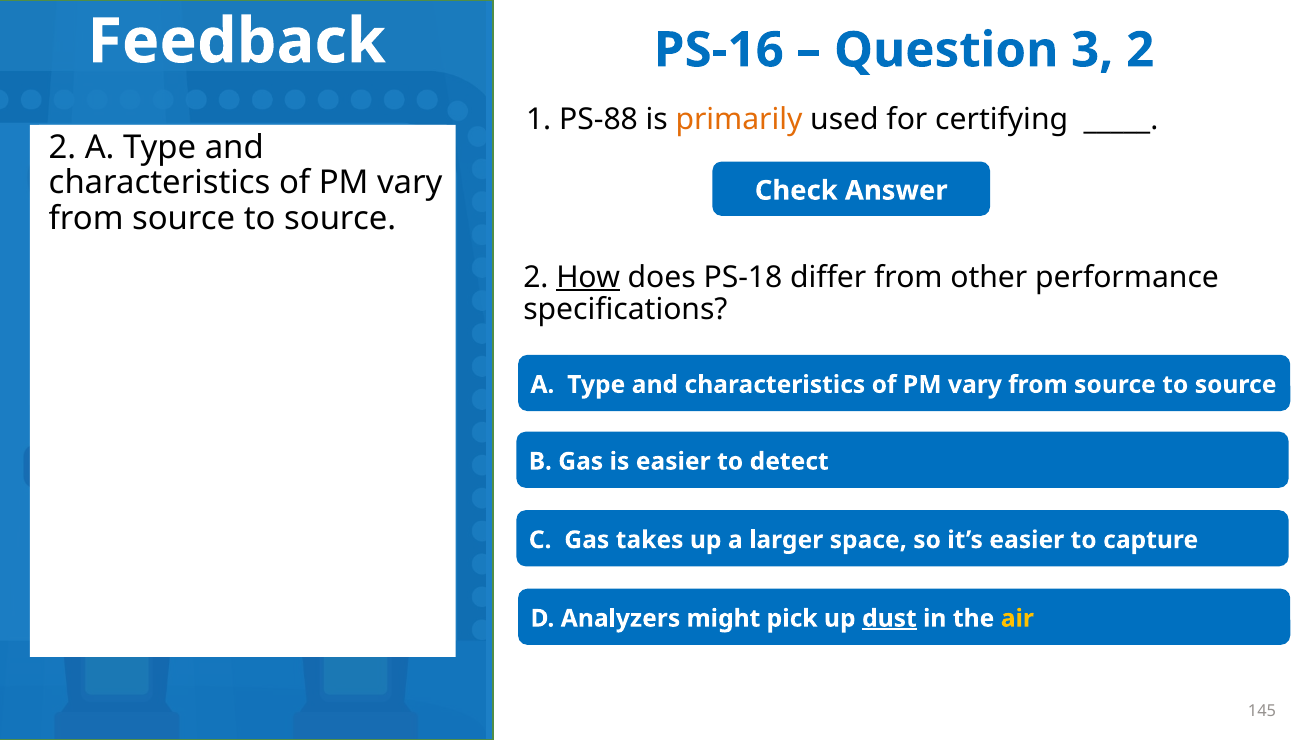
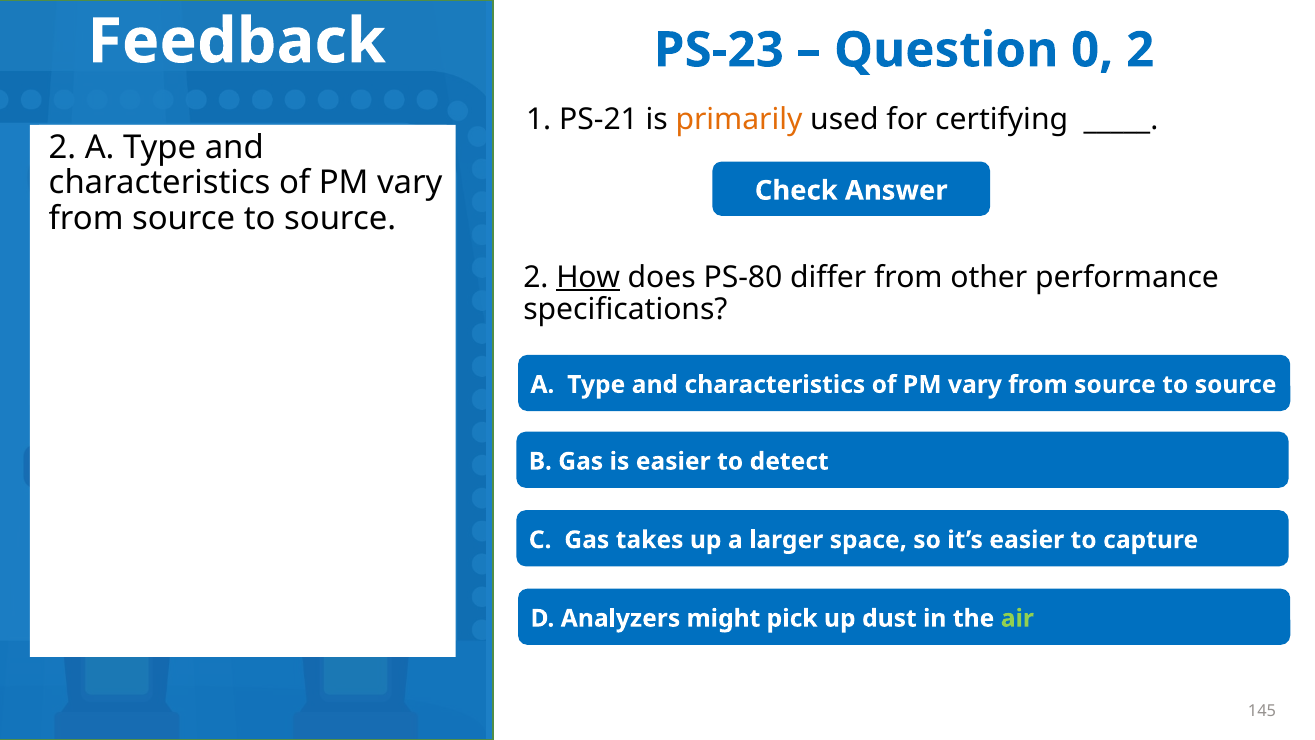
PS-16: PS-16 -> PS-23
3: 3 -> 0
PS-88: PS-88 -> PS-21
PS-18: PS-18 -> PS-80
dust underline: present -> none
air colour: yellow -> light green
